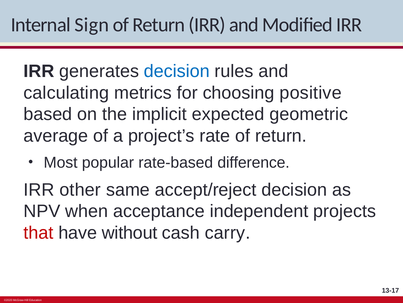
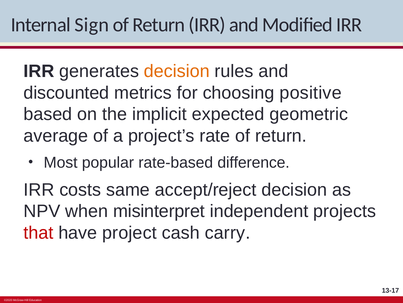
decision at (177, 71) colour: blue -> orange
calculating: calculating -> discounted
other: other -> costs
acceptance: acceptance -> misinterpret
without: without -> project
